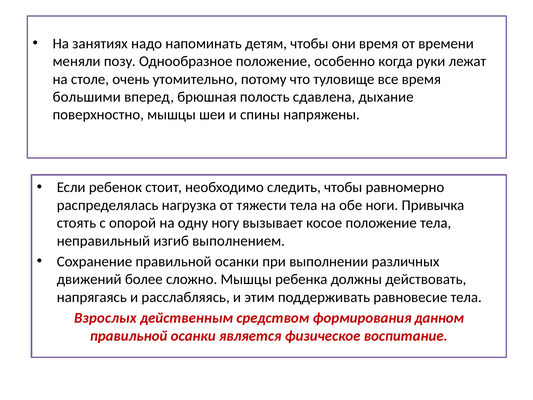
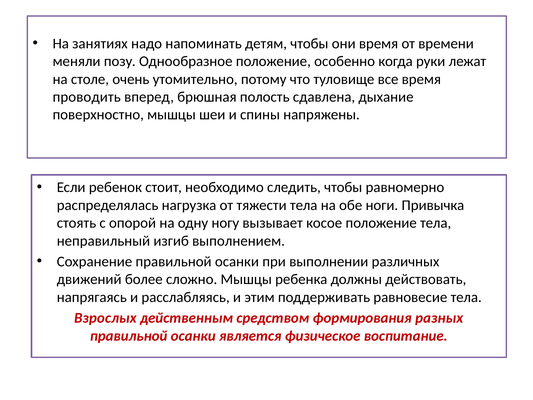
большими: большими -> проводить
данном: данном -> разных
